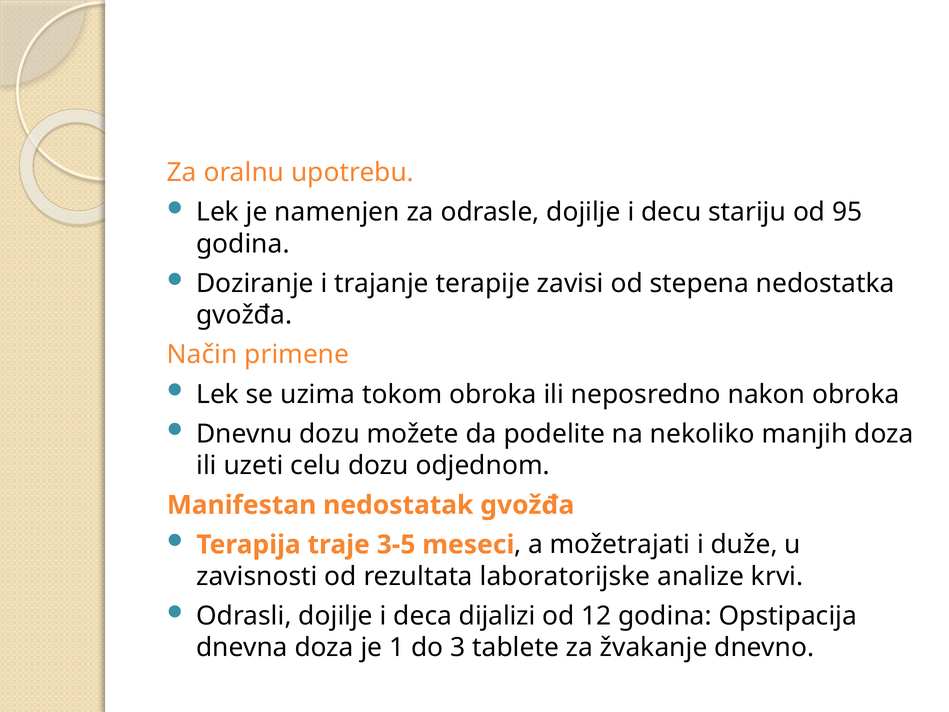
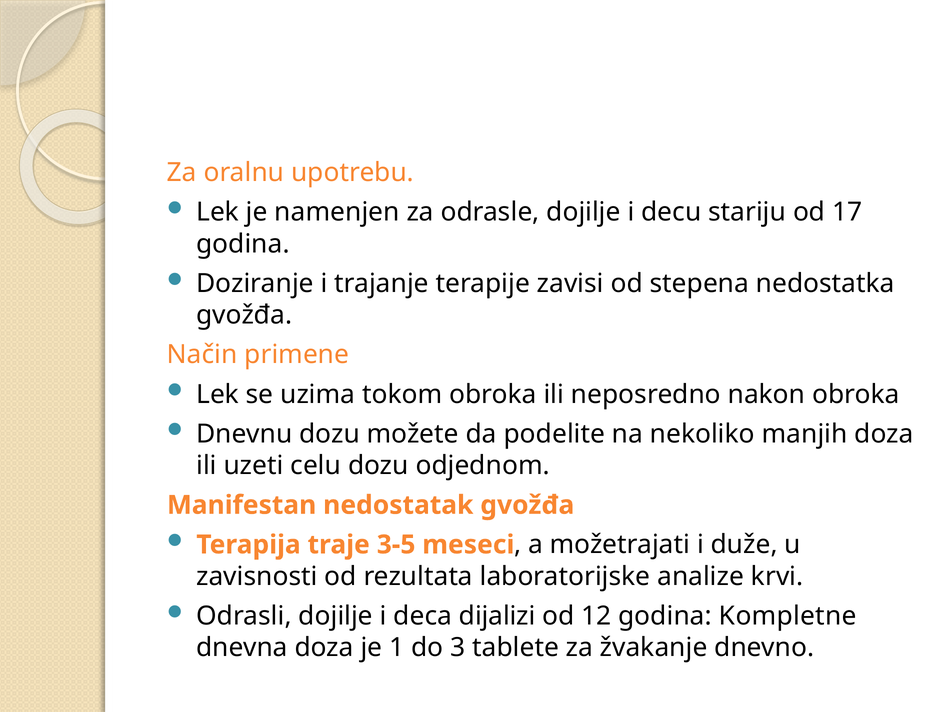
95: 95 -> 17
Opstipacija: Opstipacija -> Kompletne
